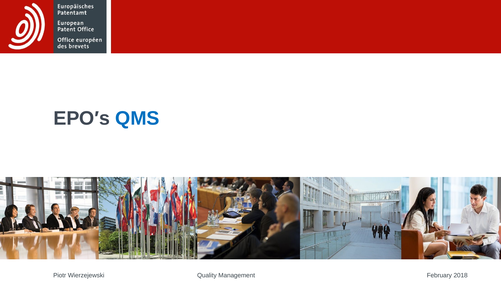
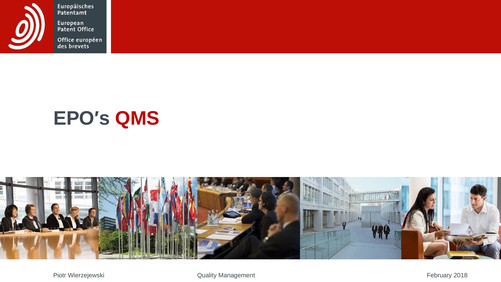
QMS colour: blue -> red
